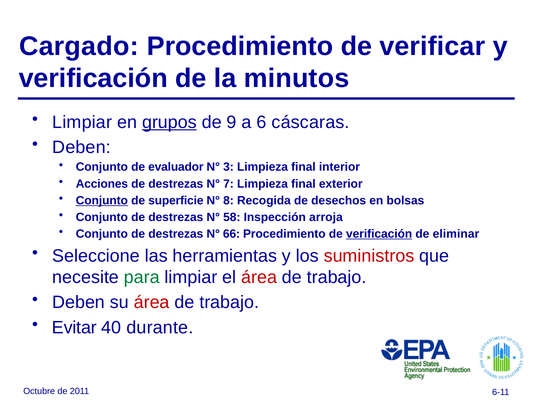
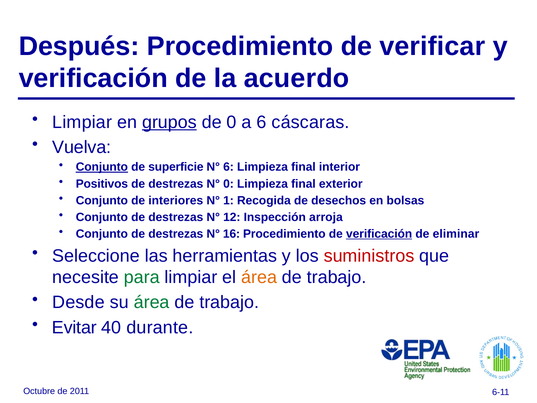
Cargado: Cargado -> Después
minutos: minutos -> acuerdo
de 9: 9 -> 0
Deben at (82, 147): Deben -> Vuelva
Conjunto at (102, 167) underline: none -> present
evaluador: evaluador -> superficie
N° 3: 3 -> 6
Acciones: Acciones -> Positivos
N° 7: 7 -> 0
Conjunto at (102, 200) underline: present -> none
superficie: superficie -> interiores
8: 8 -> 1
58: 58 -> 12
66: 66 -> 16
área at (259, 277) colour: red -> orange
Deben at (79, 302): Deben -> Desde
área at (152, 302) colour: red -> green
